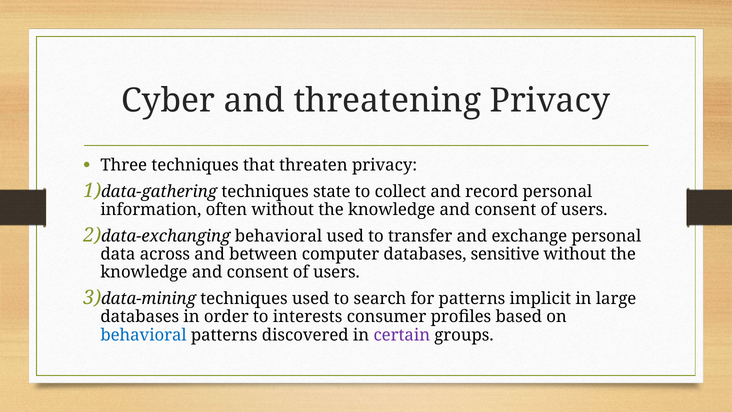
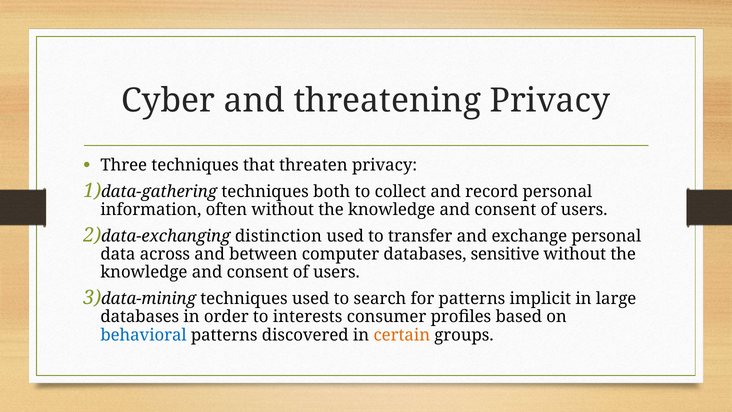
state: state -> both
data-exchanging behavioral: behavioral -> distinction
certain colour: purple -> orange
